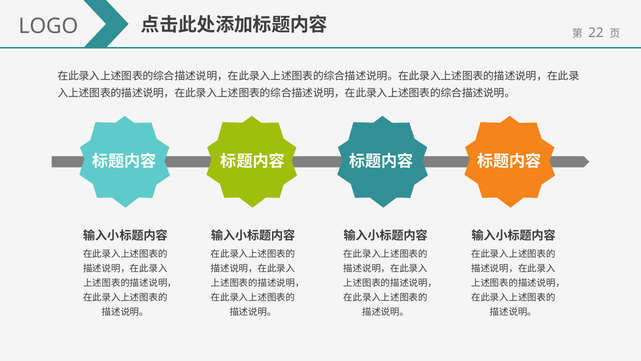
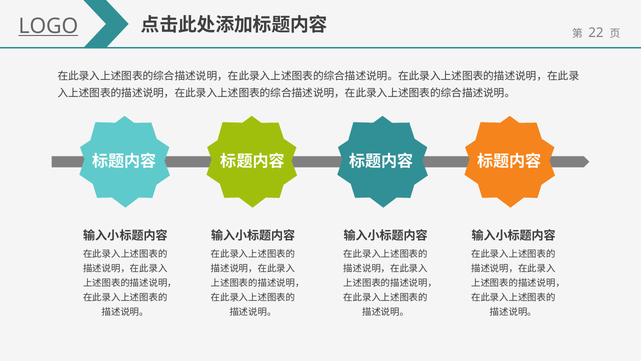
LOGO underline: none -> present
